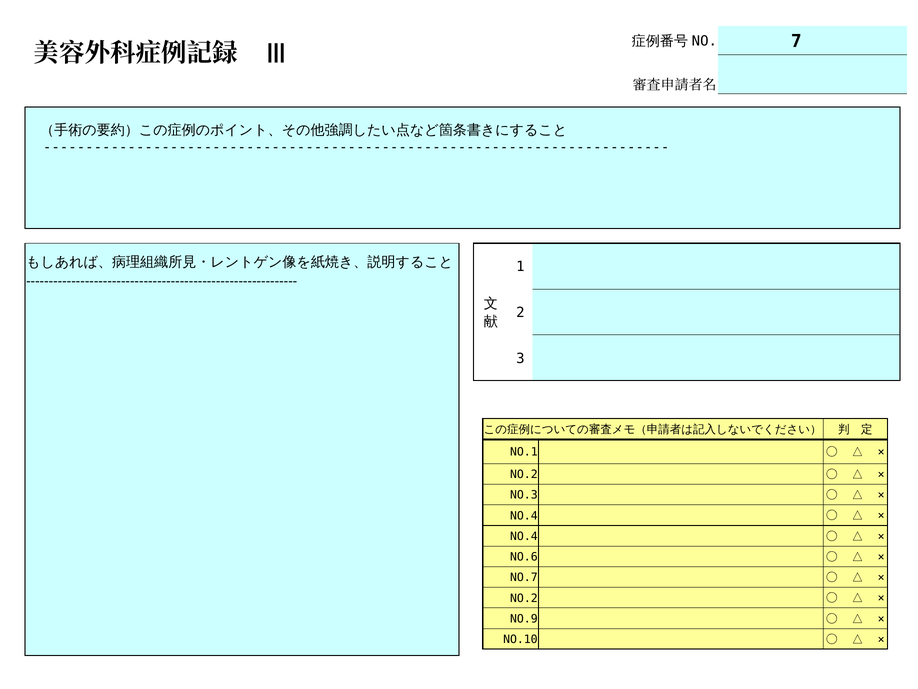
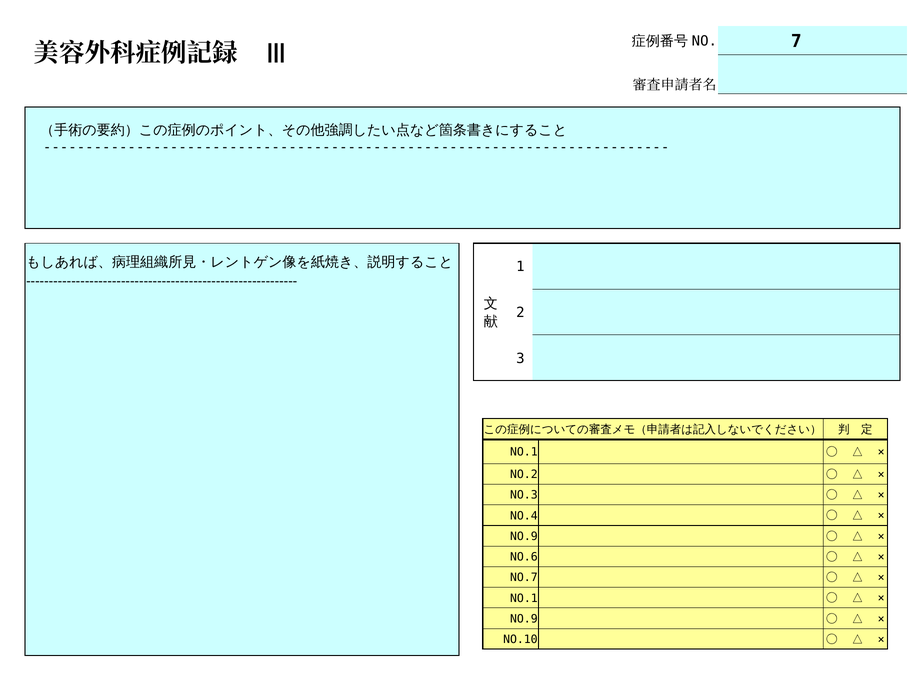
NO.4 at (524, 536): NO.4 -> NO.9
NO.2 at (524, 598): NO.2 -> NO.1
